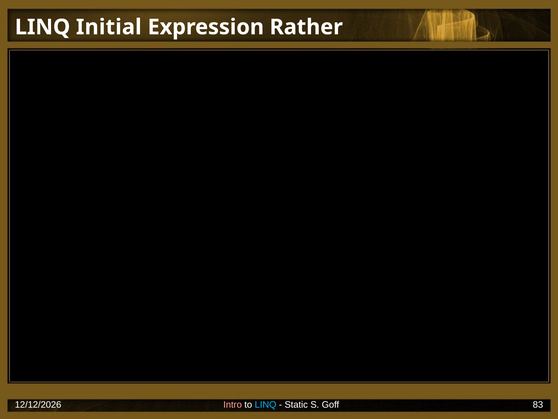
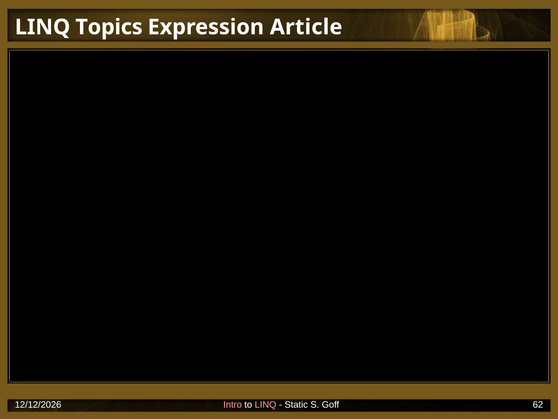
Initial: Initial -> Topics
Rather: Rather -> Article
LINQ at (266, 404) colour: light blue -> pink
83: 83 -> 62
